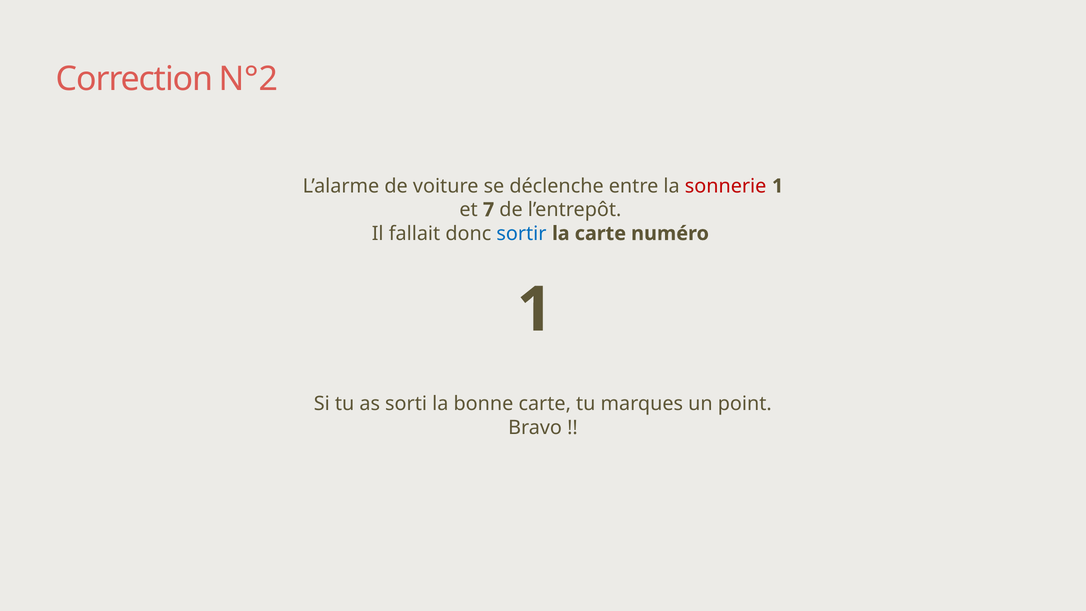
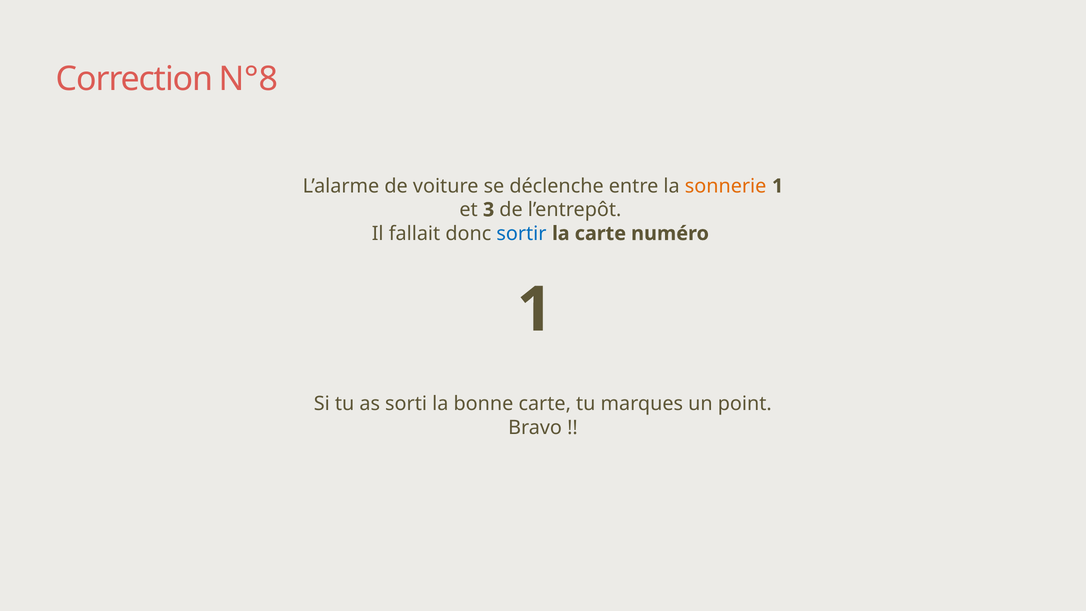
N°2: N°2 -> N°8
sonnerie colour: red -> orange
7: 7 -> 3
